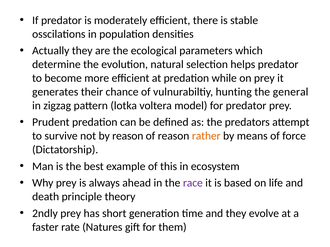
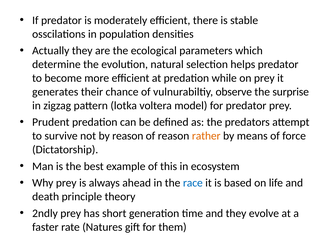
hunting: hunting -> observe
general: general -> surprise
race colour: purple -> blue
